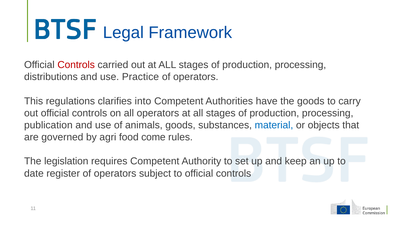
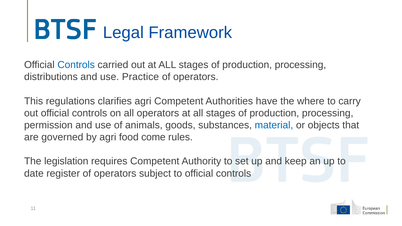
Controls at (76, 65) colour: red -> blue
clarifies into: into -> agri
the goods: goods -> where
publication: publication -> permission
